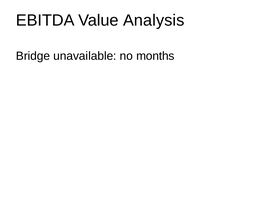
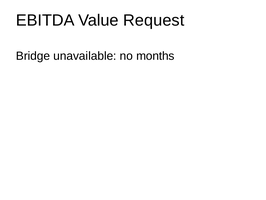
Analysis: Analysis -> Request
